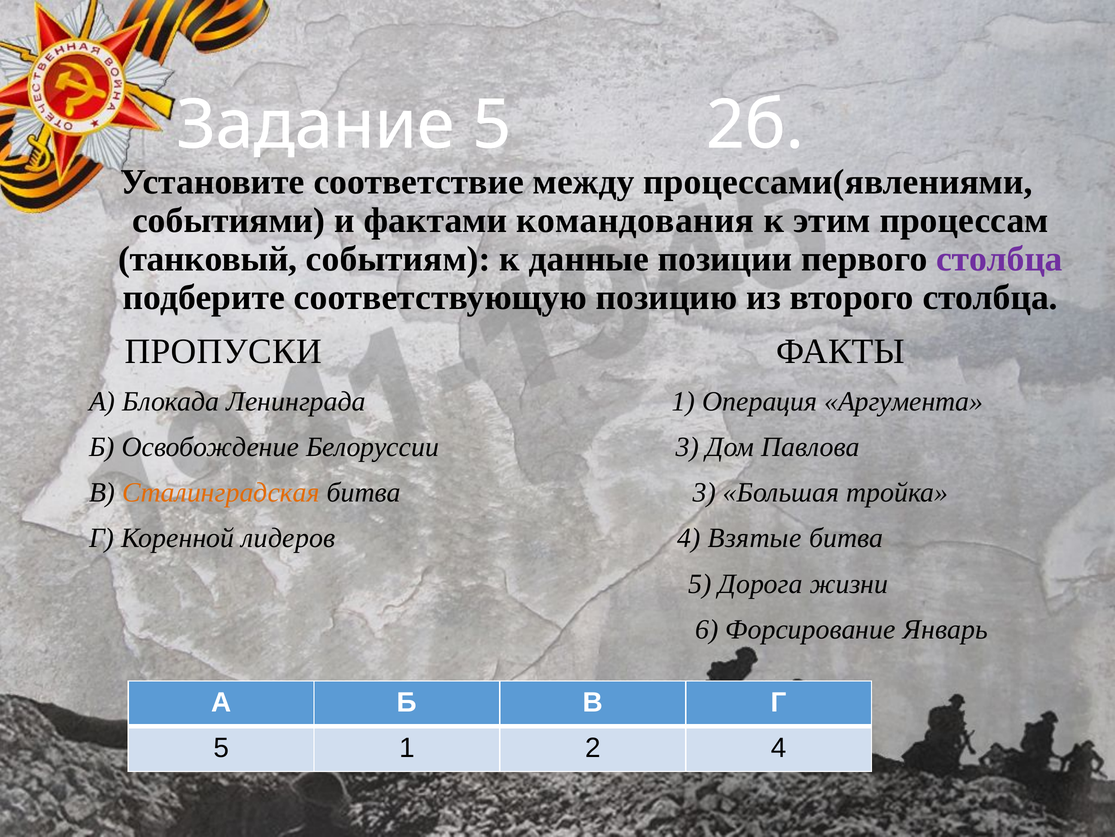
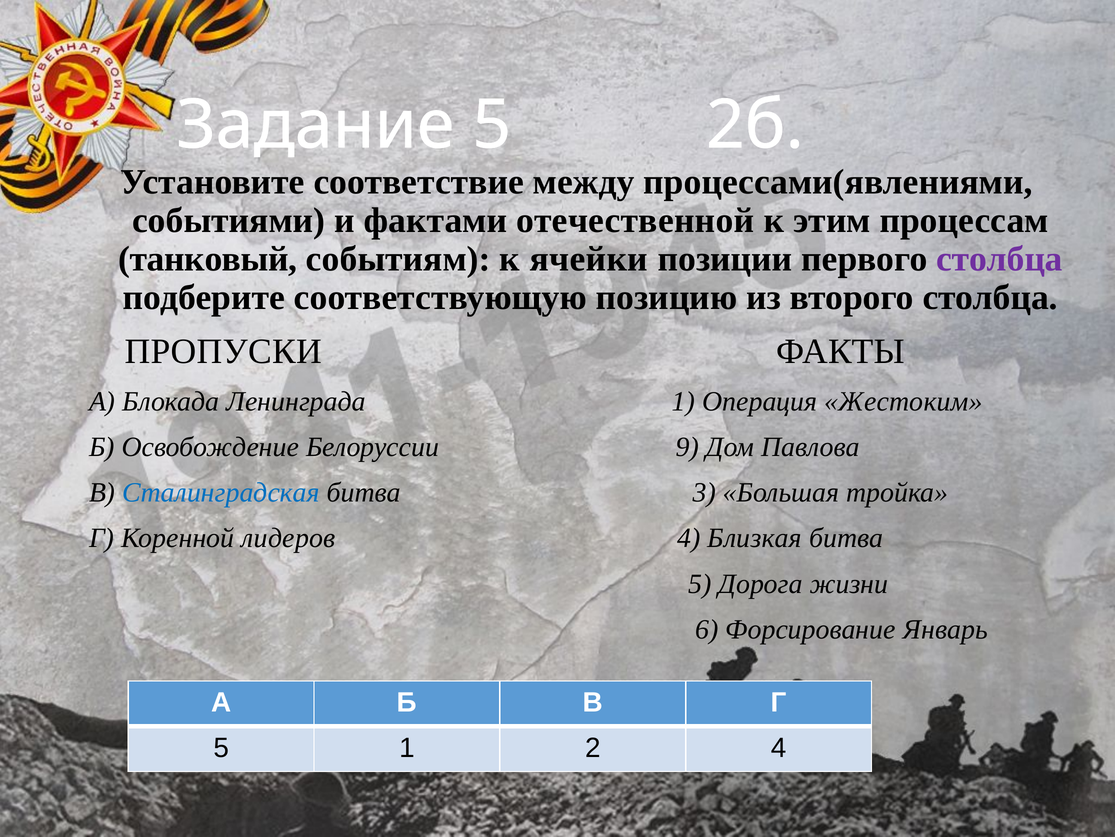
командования: командования -> отечественной
данные: данные -> ячейки
Аргумента: Аргумента -> Жестоким
Белоруссии 3: 3 -> 9
Сталинградская colour: orange -> blue
Взятые: Взятые -> Близкая
